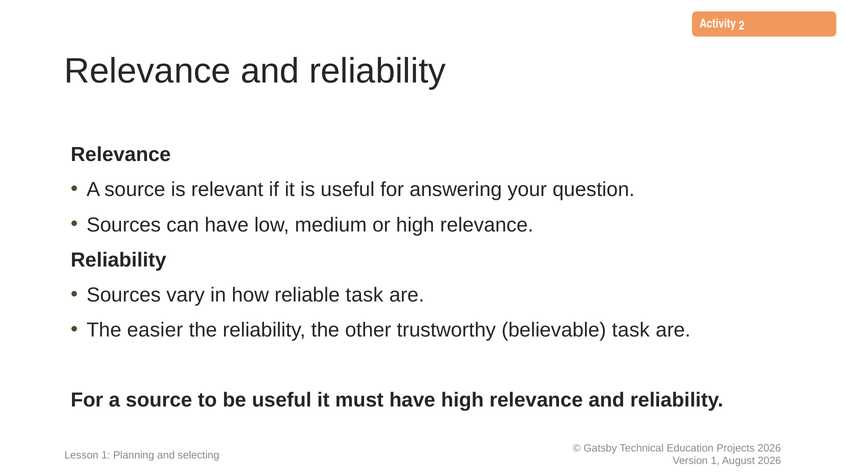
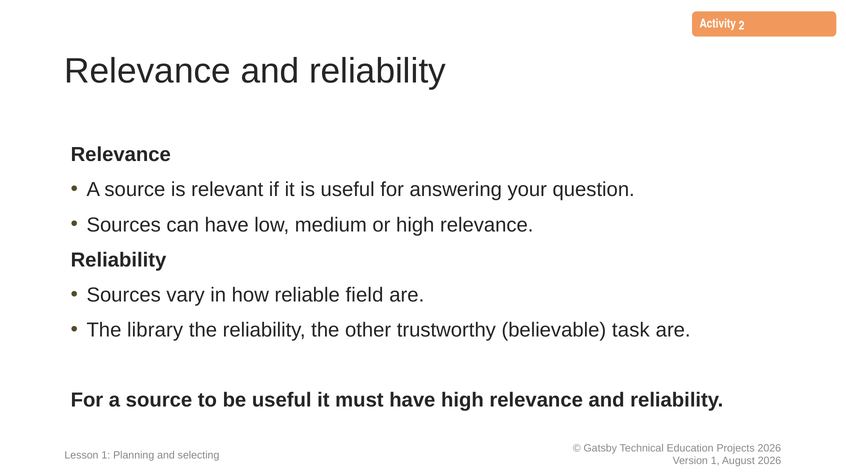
reliable task: task -> field
easier: easier -> library
